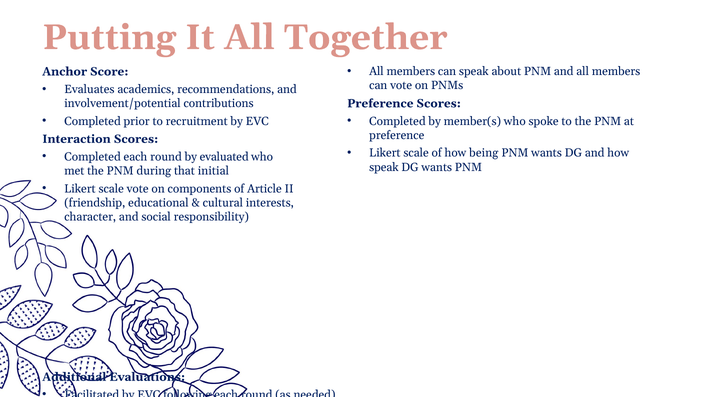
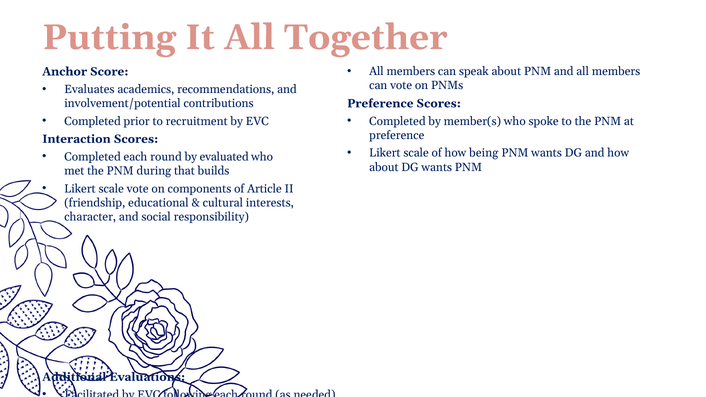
speak at (384, 167): speak -> about
initial: initial -> builds
